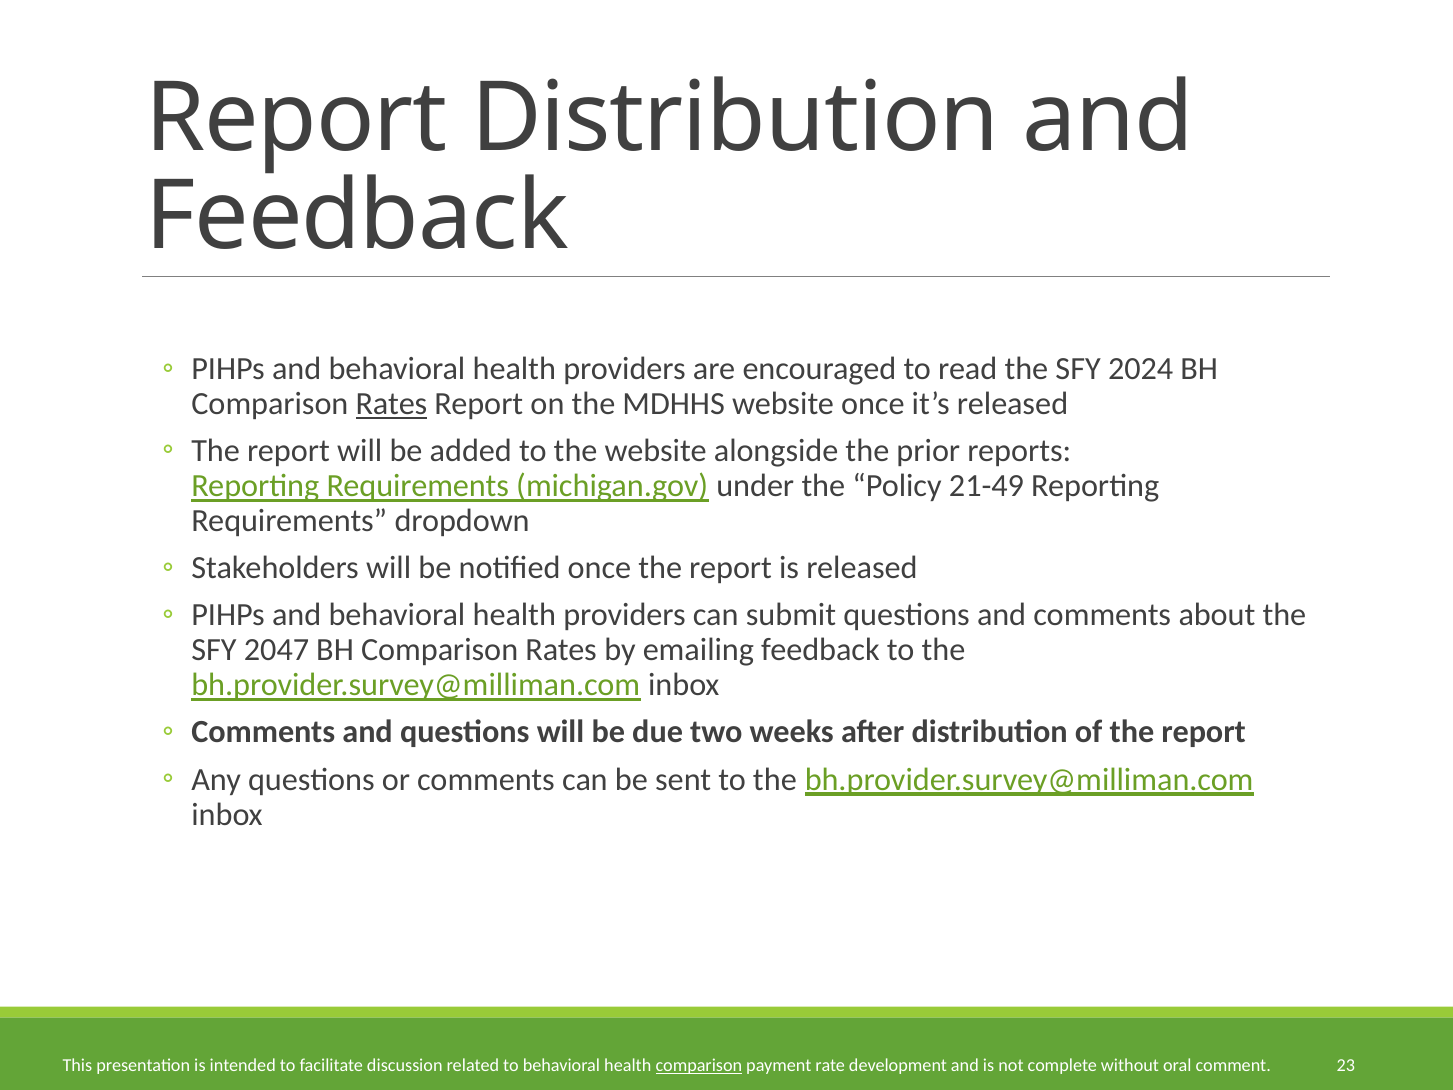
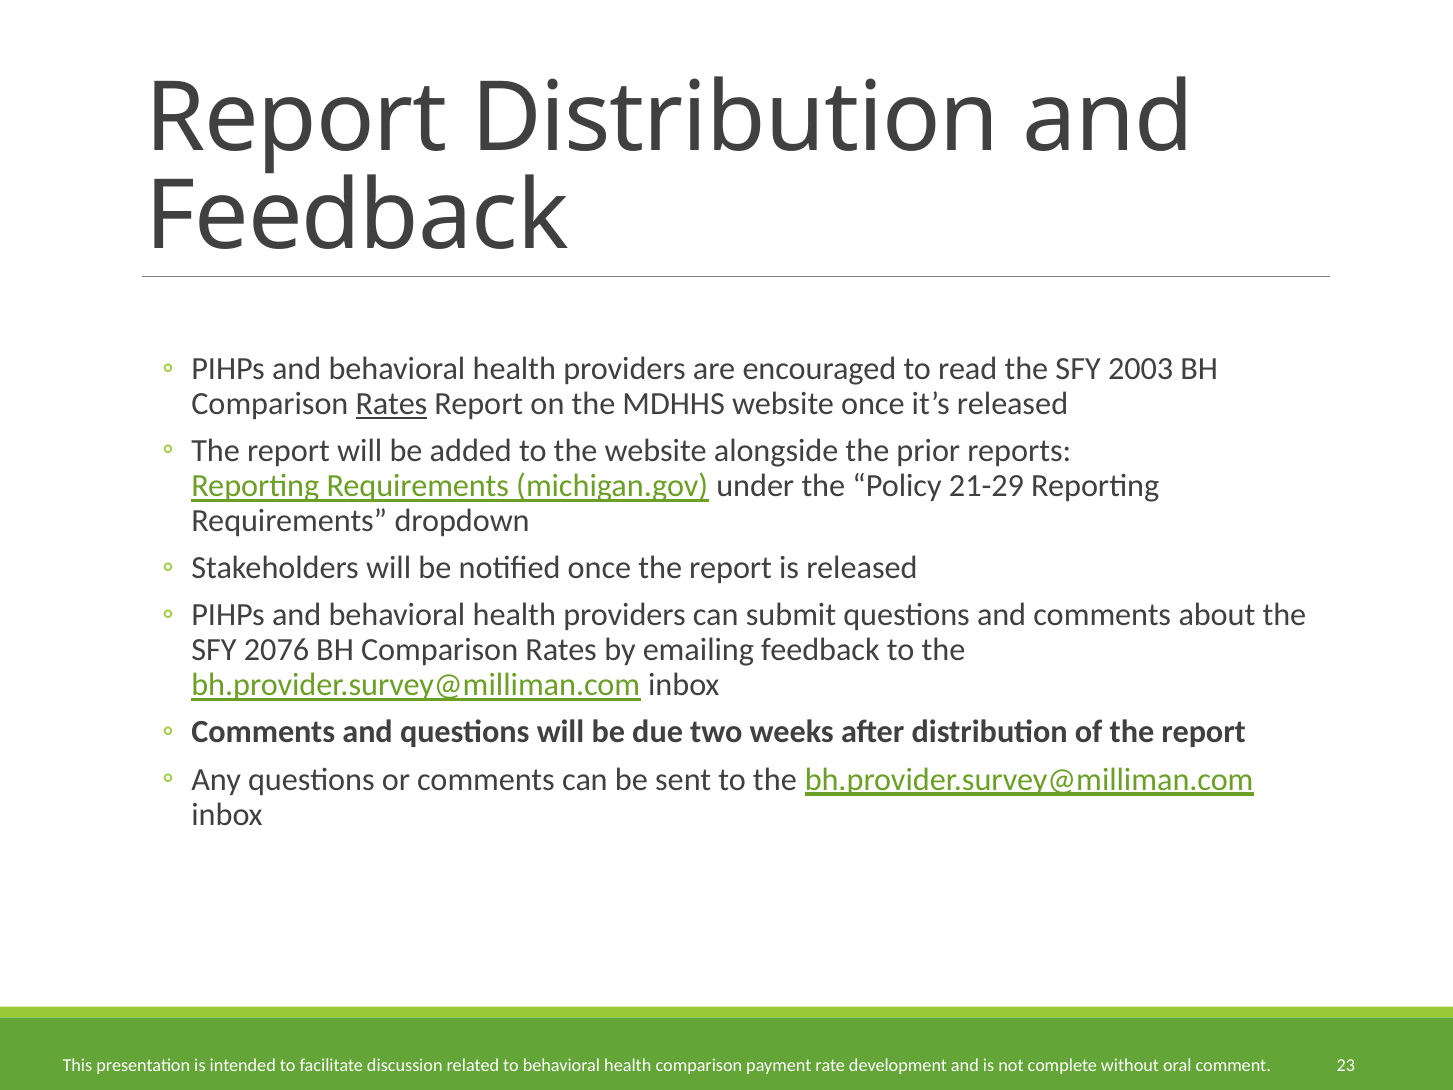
2024: 2024 -> 2003
21-49: 21-49 -> 21-29
2047: 2047 -> 2076
comparison at (699, 1065) underline: present -> none
